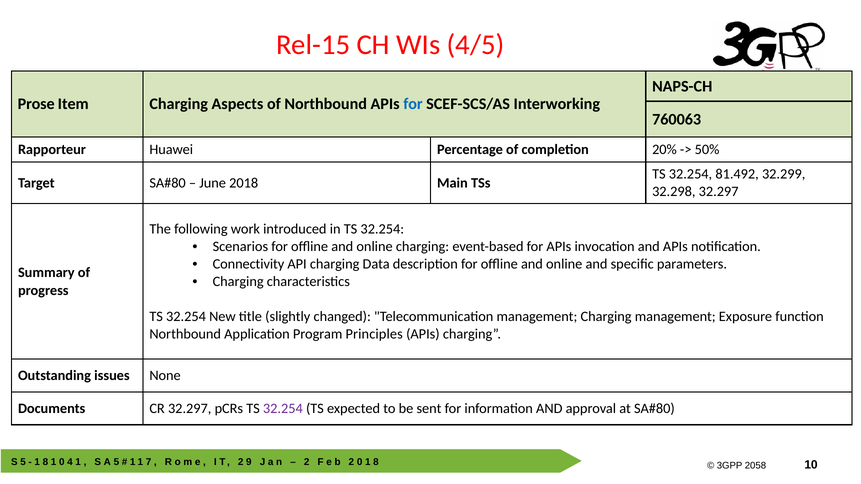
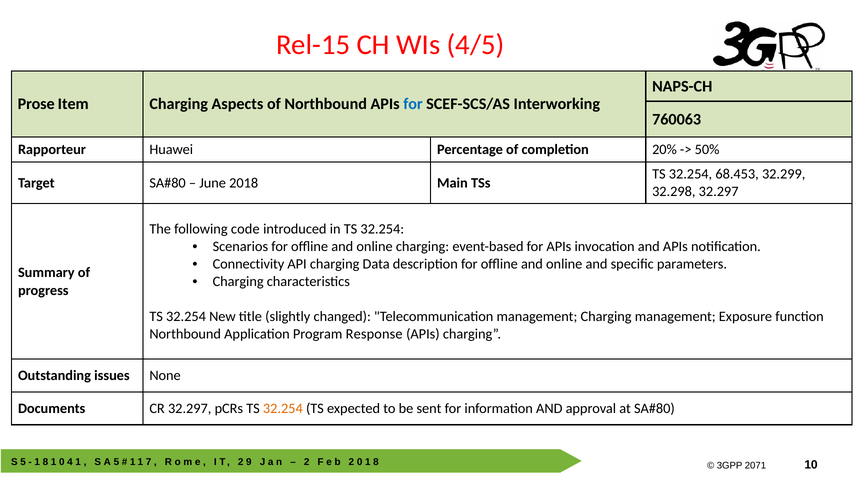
81.492: 81.492 -> 68.453
work: work -> code
Principles: Principles -> Response
32.254 at (283, 409) colour: purple -> orange
2058: 2058 -> 2071
